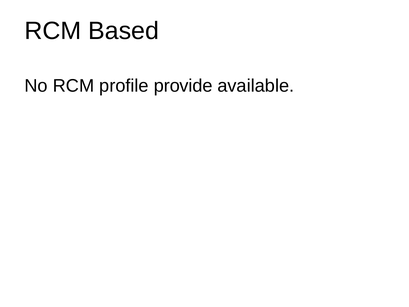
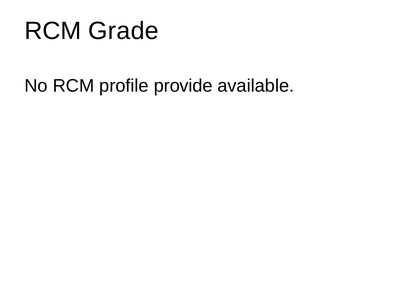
Based: Based -> Grade
